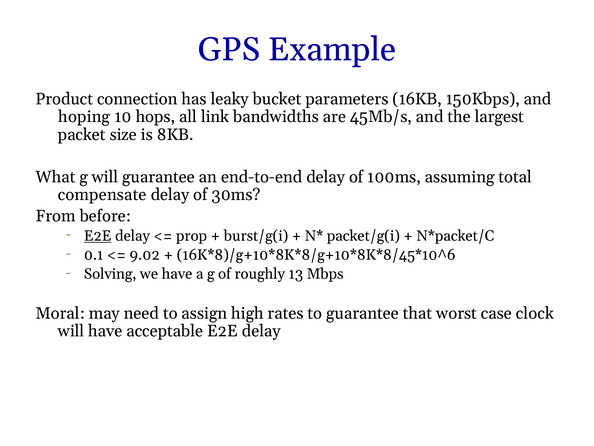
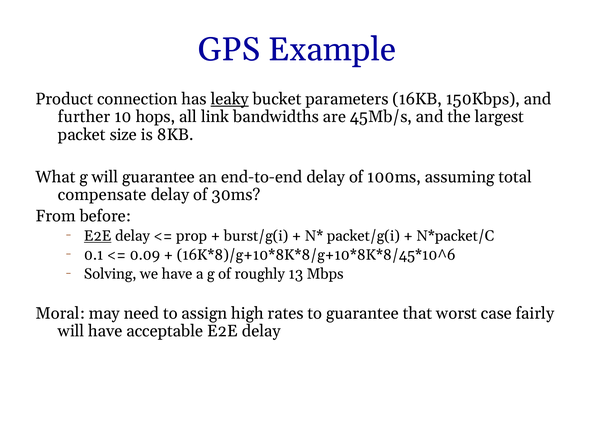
leaky underline: none -> present
hoping: hoping -> further
9.02: 9.02 -> 0.09
clock: clock -> fairly
